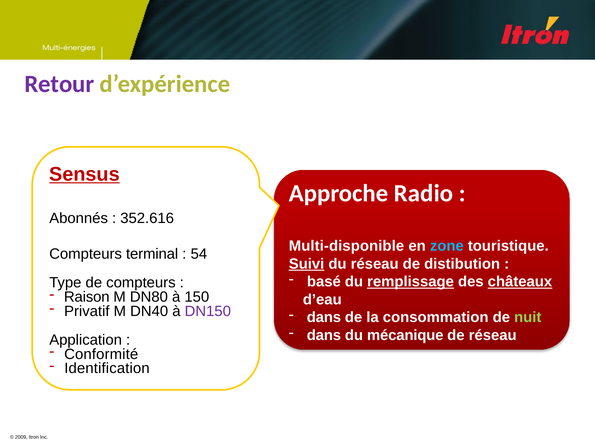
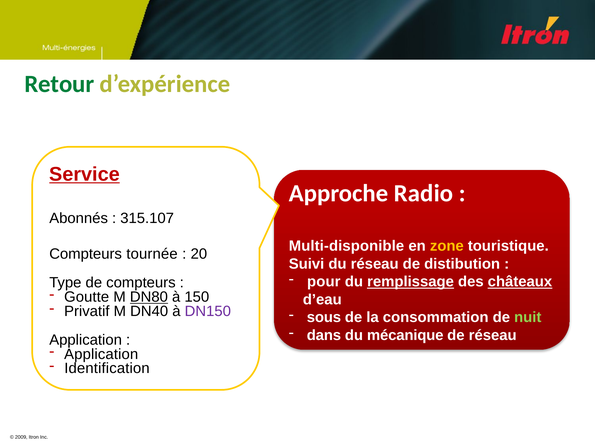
Retour colour: purple -> green
Sensus: Sensus -> Service
352.616: 352.616 -> 315.107
zone colour: light blue -> yellow
terminal: terminal -> tournée
54: 54 -> 20
Suivi underline: present -> none
basé: basé -> pour
Raison: Raison -> Goutte
DN80 underline: none -> present
dans at (324, 318): dans -> sous
Conformité at (101, 354): Conformité -> Application
